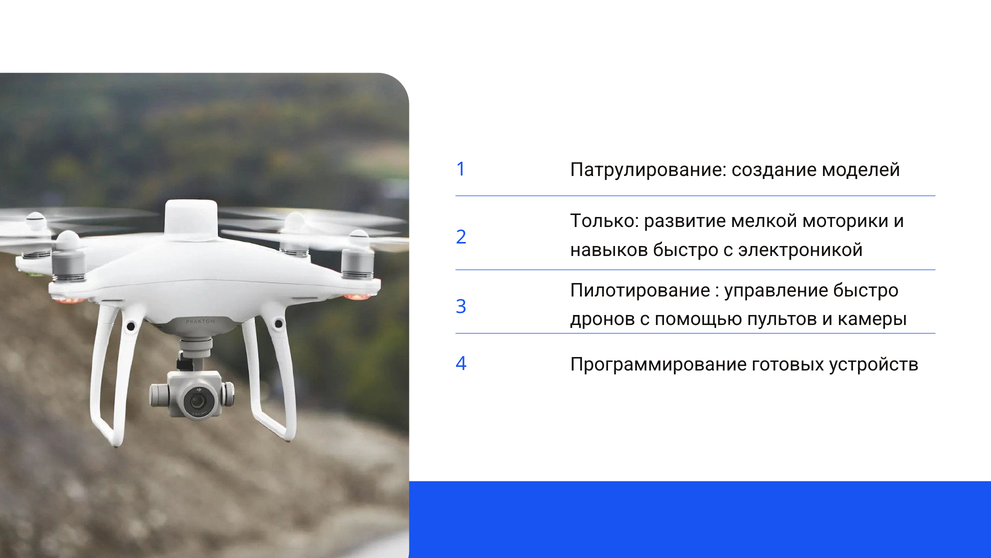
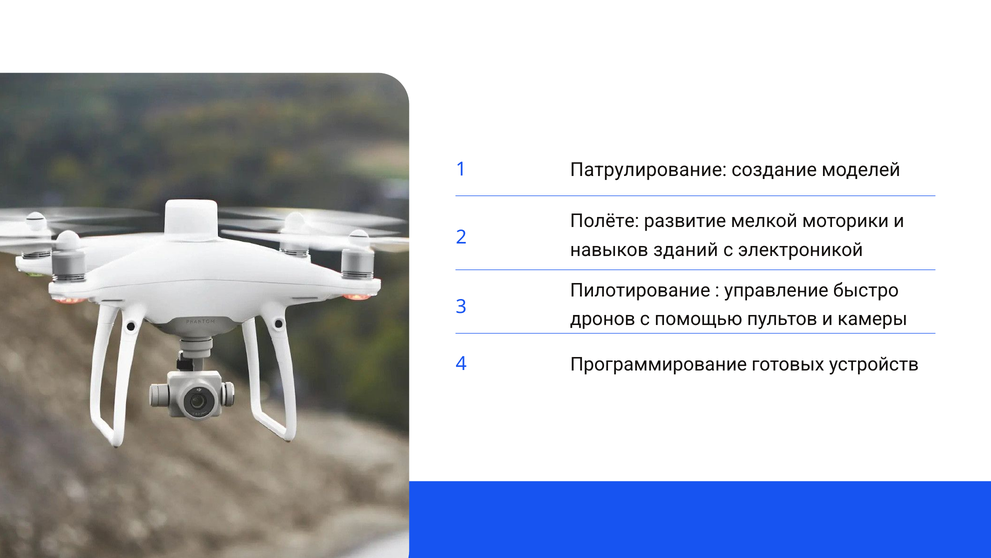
Только: Только -> Полёте
навыков быстро: быстро -> зданий
